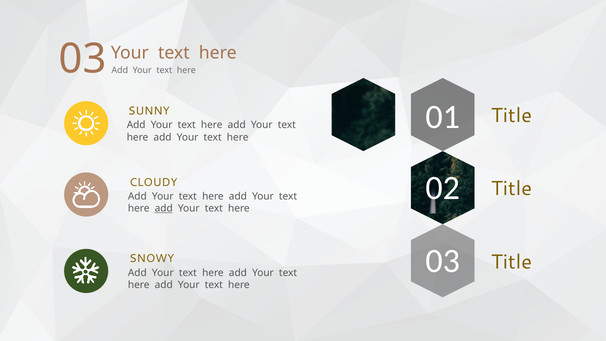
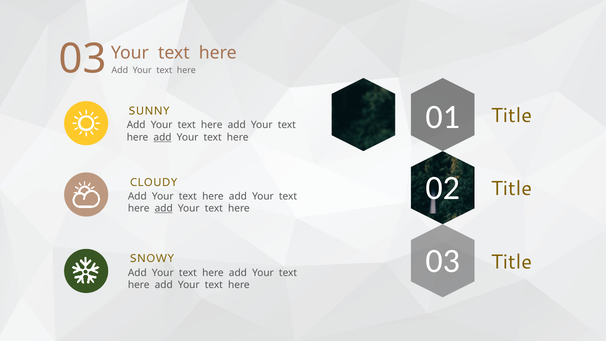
add at (163, 137) underline: none -> present
